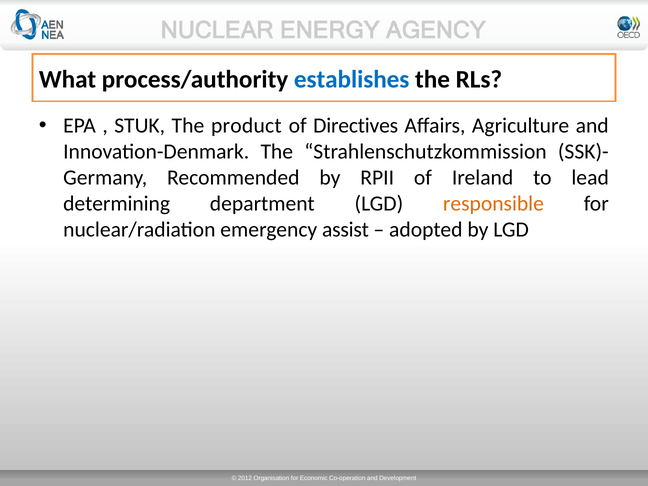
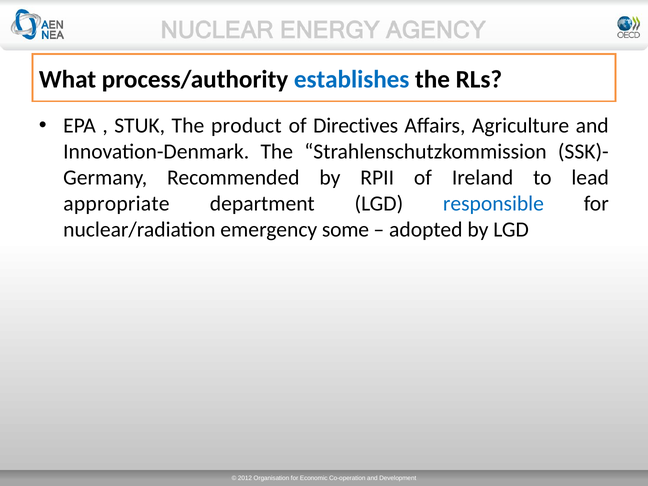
determining: determining -> appropriate
responsible colour: orange -> blue
assist: assist -> some
